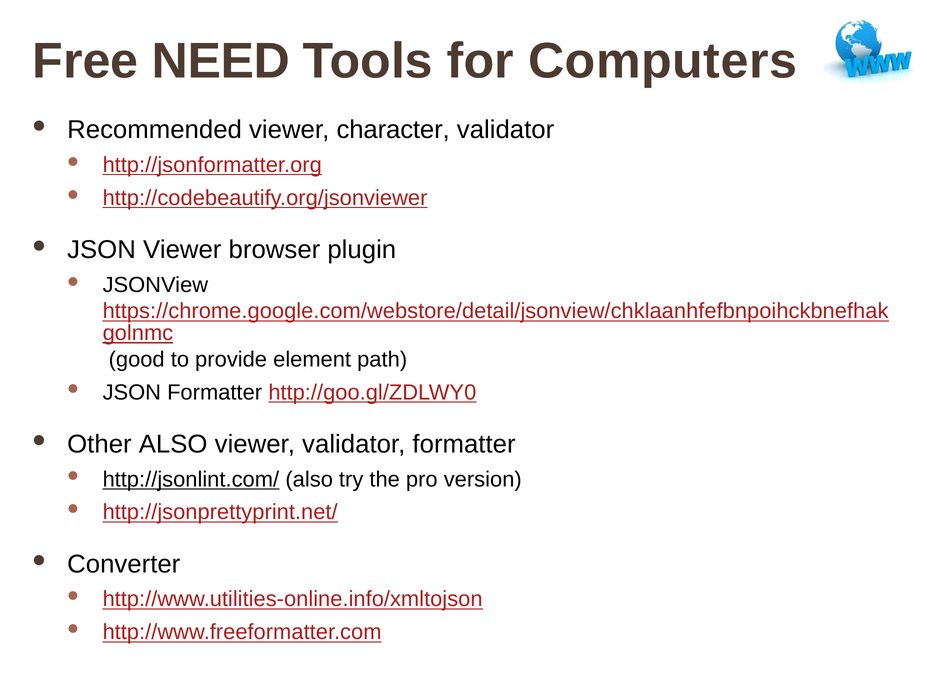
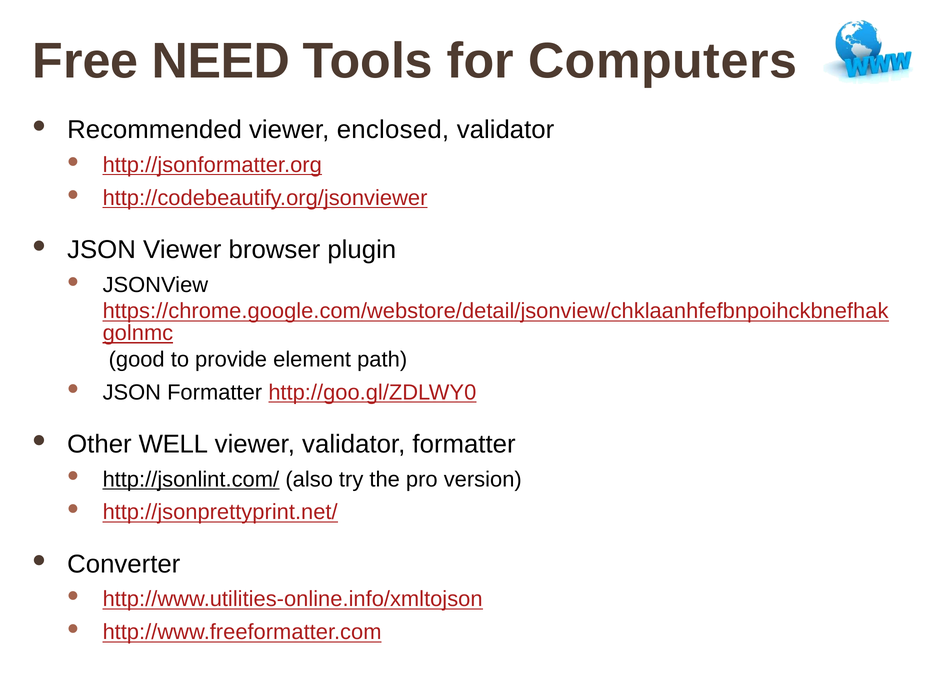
character: character -> enclosed
Other ALSO: ALSO -> WELL
